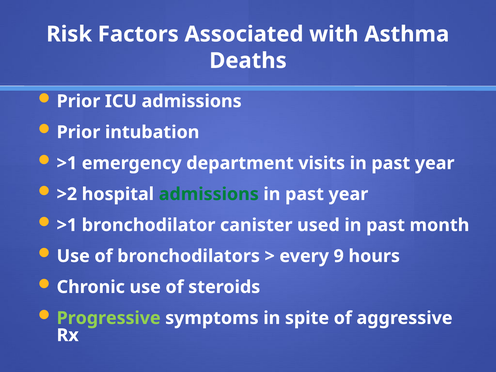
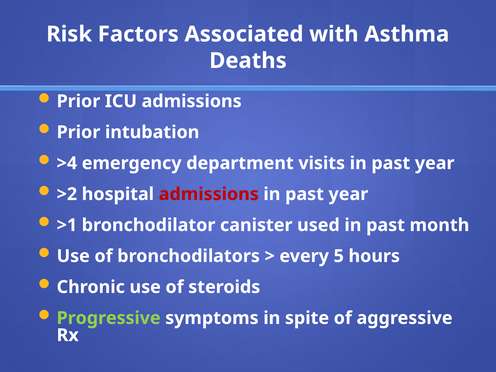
>1 at (67, 163): >1 -> >4
admissions at (209, 194) colour: green -> red
9: 9 -> 5
